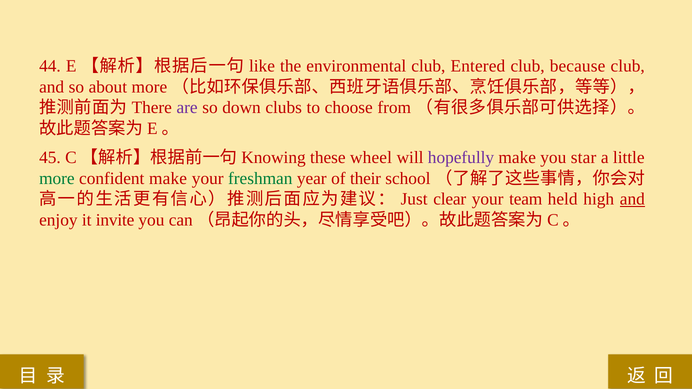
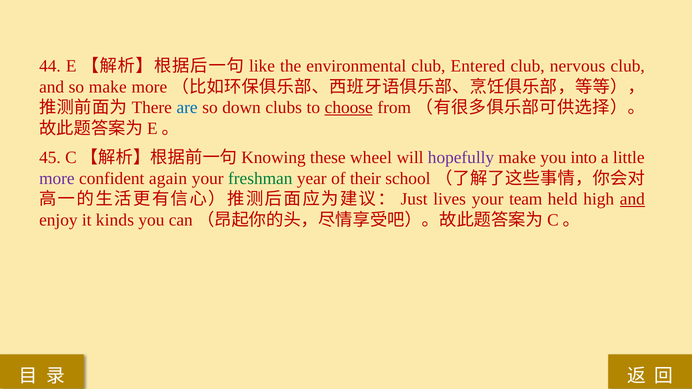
because: because -> nervous
so about: about -> make
are colour: purple -> blue
choose underline: none -> present
star: star -> into
more at (57, 179) colour: green -> purple
confident make: make -> again
clear: clear -> lives
invite: invite -> kinds
